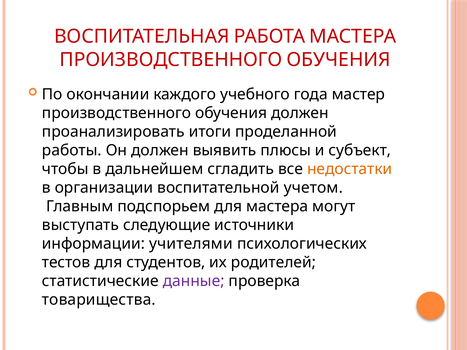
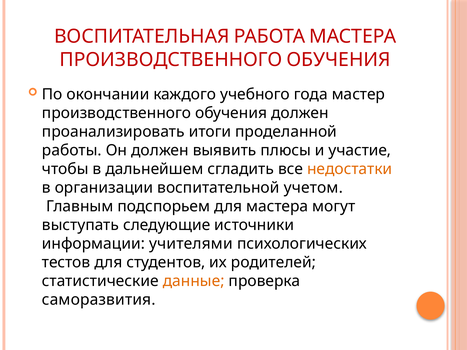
субъект: субъект -> участие
данные colour: purple -> orange
товарищества: товарищества -> саморазвития
